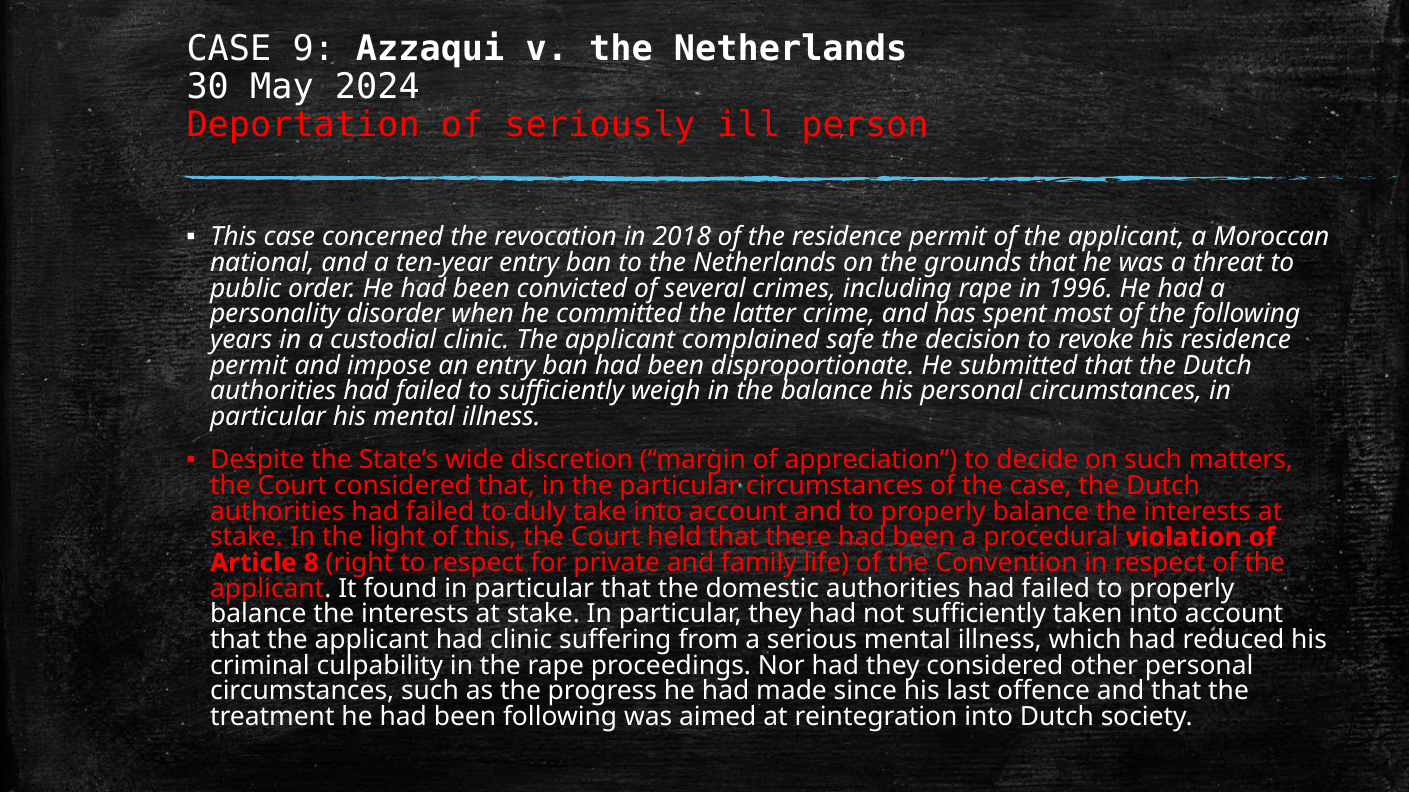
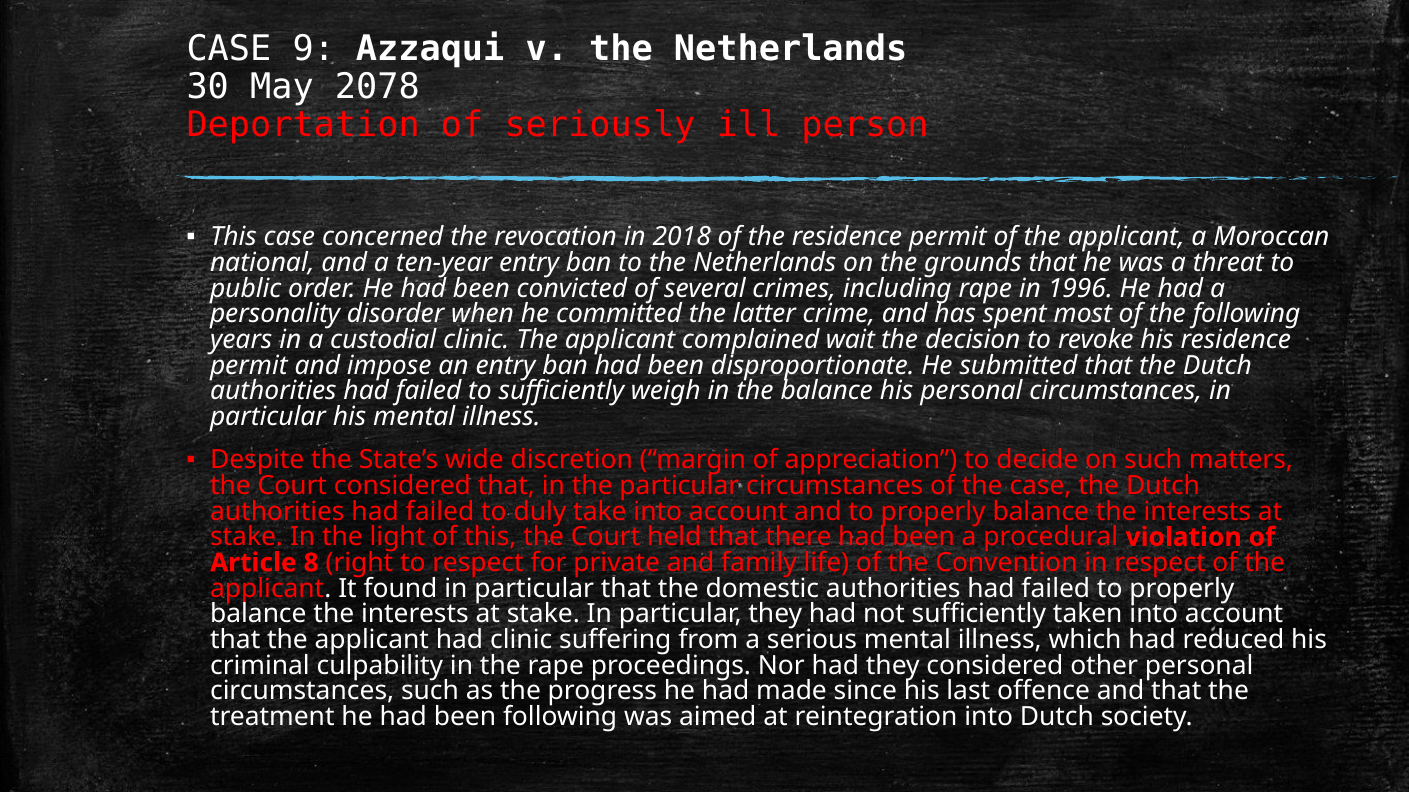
2024: 2024 -> 2078
safe: safe -> wait
